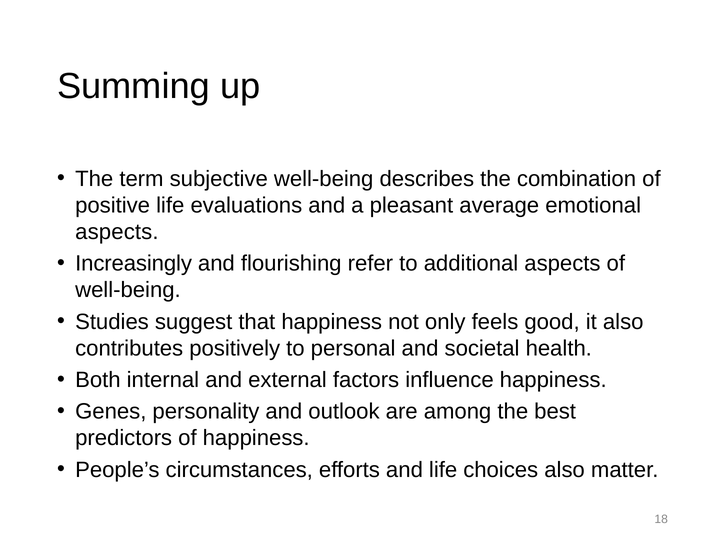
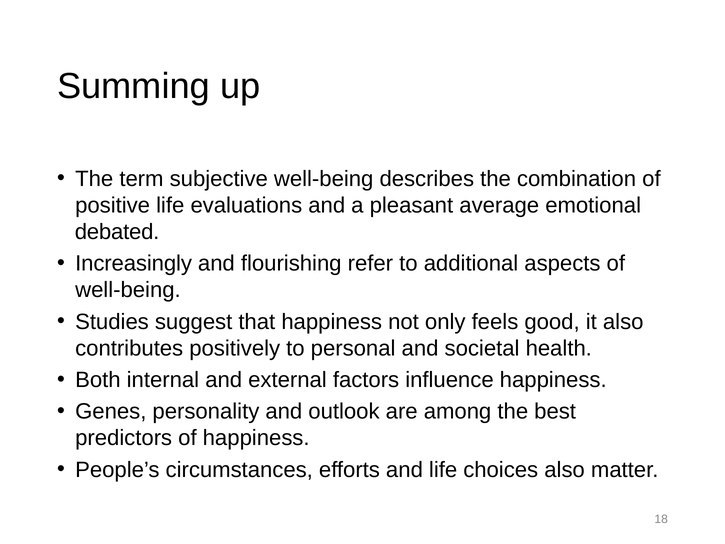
aspects at (117, 232): aspects -> debated
